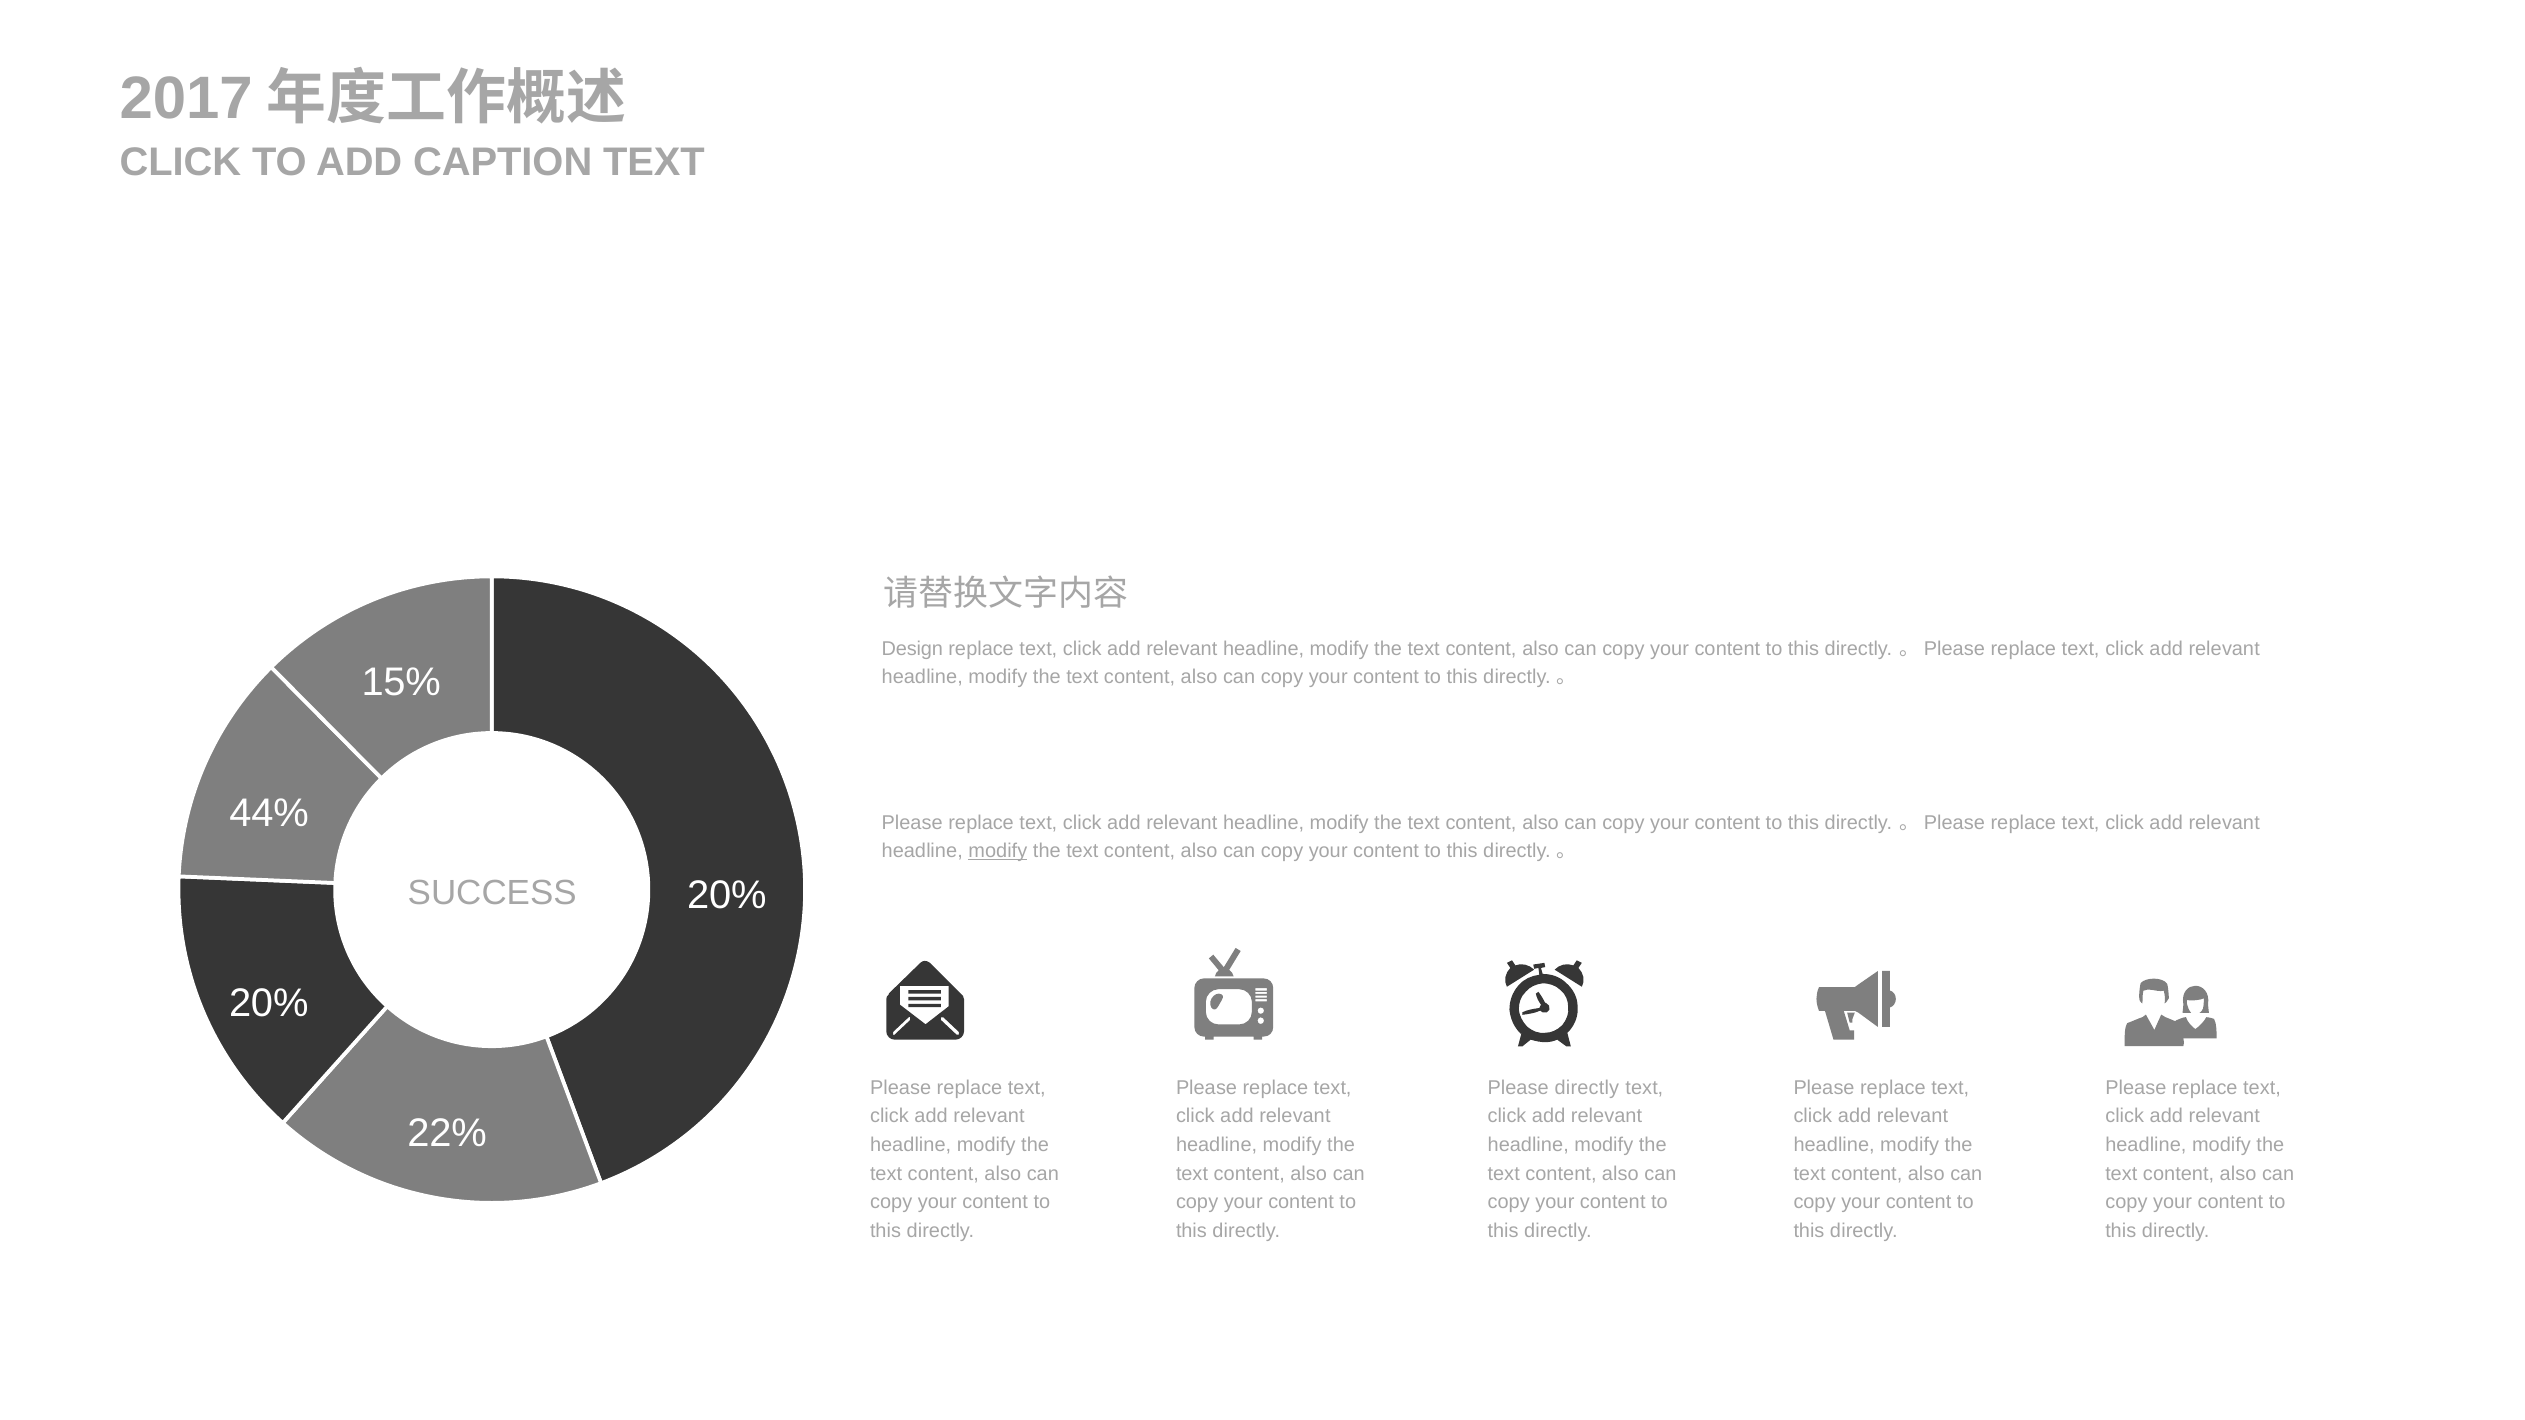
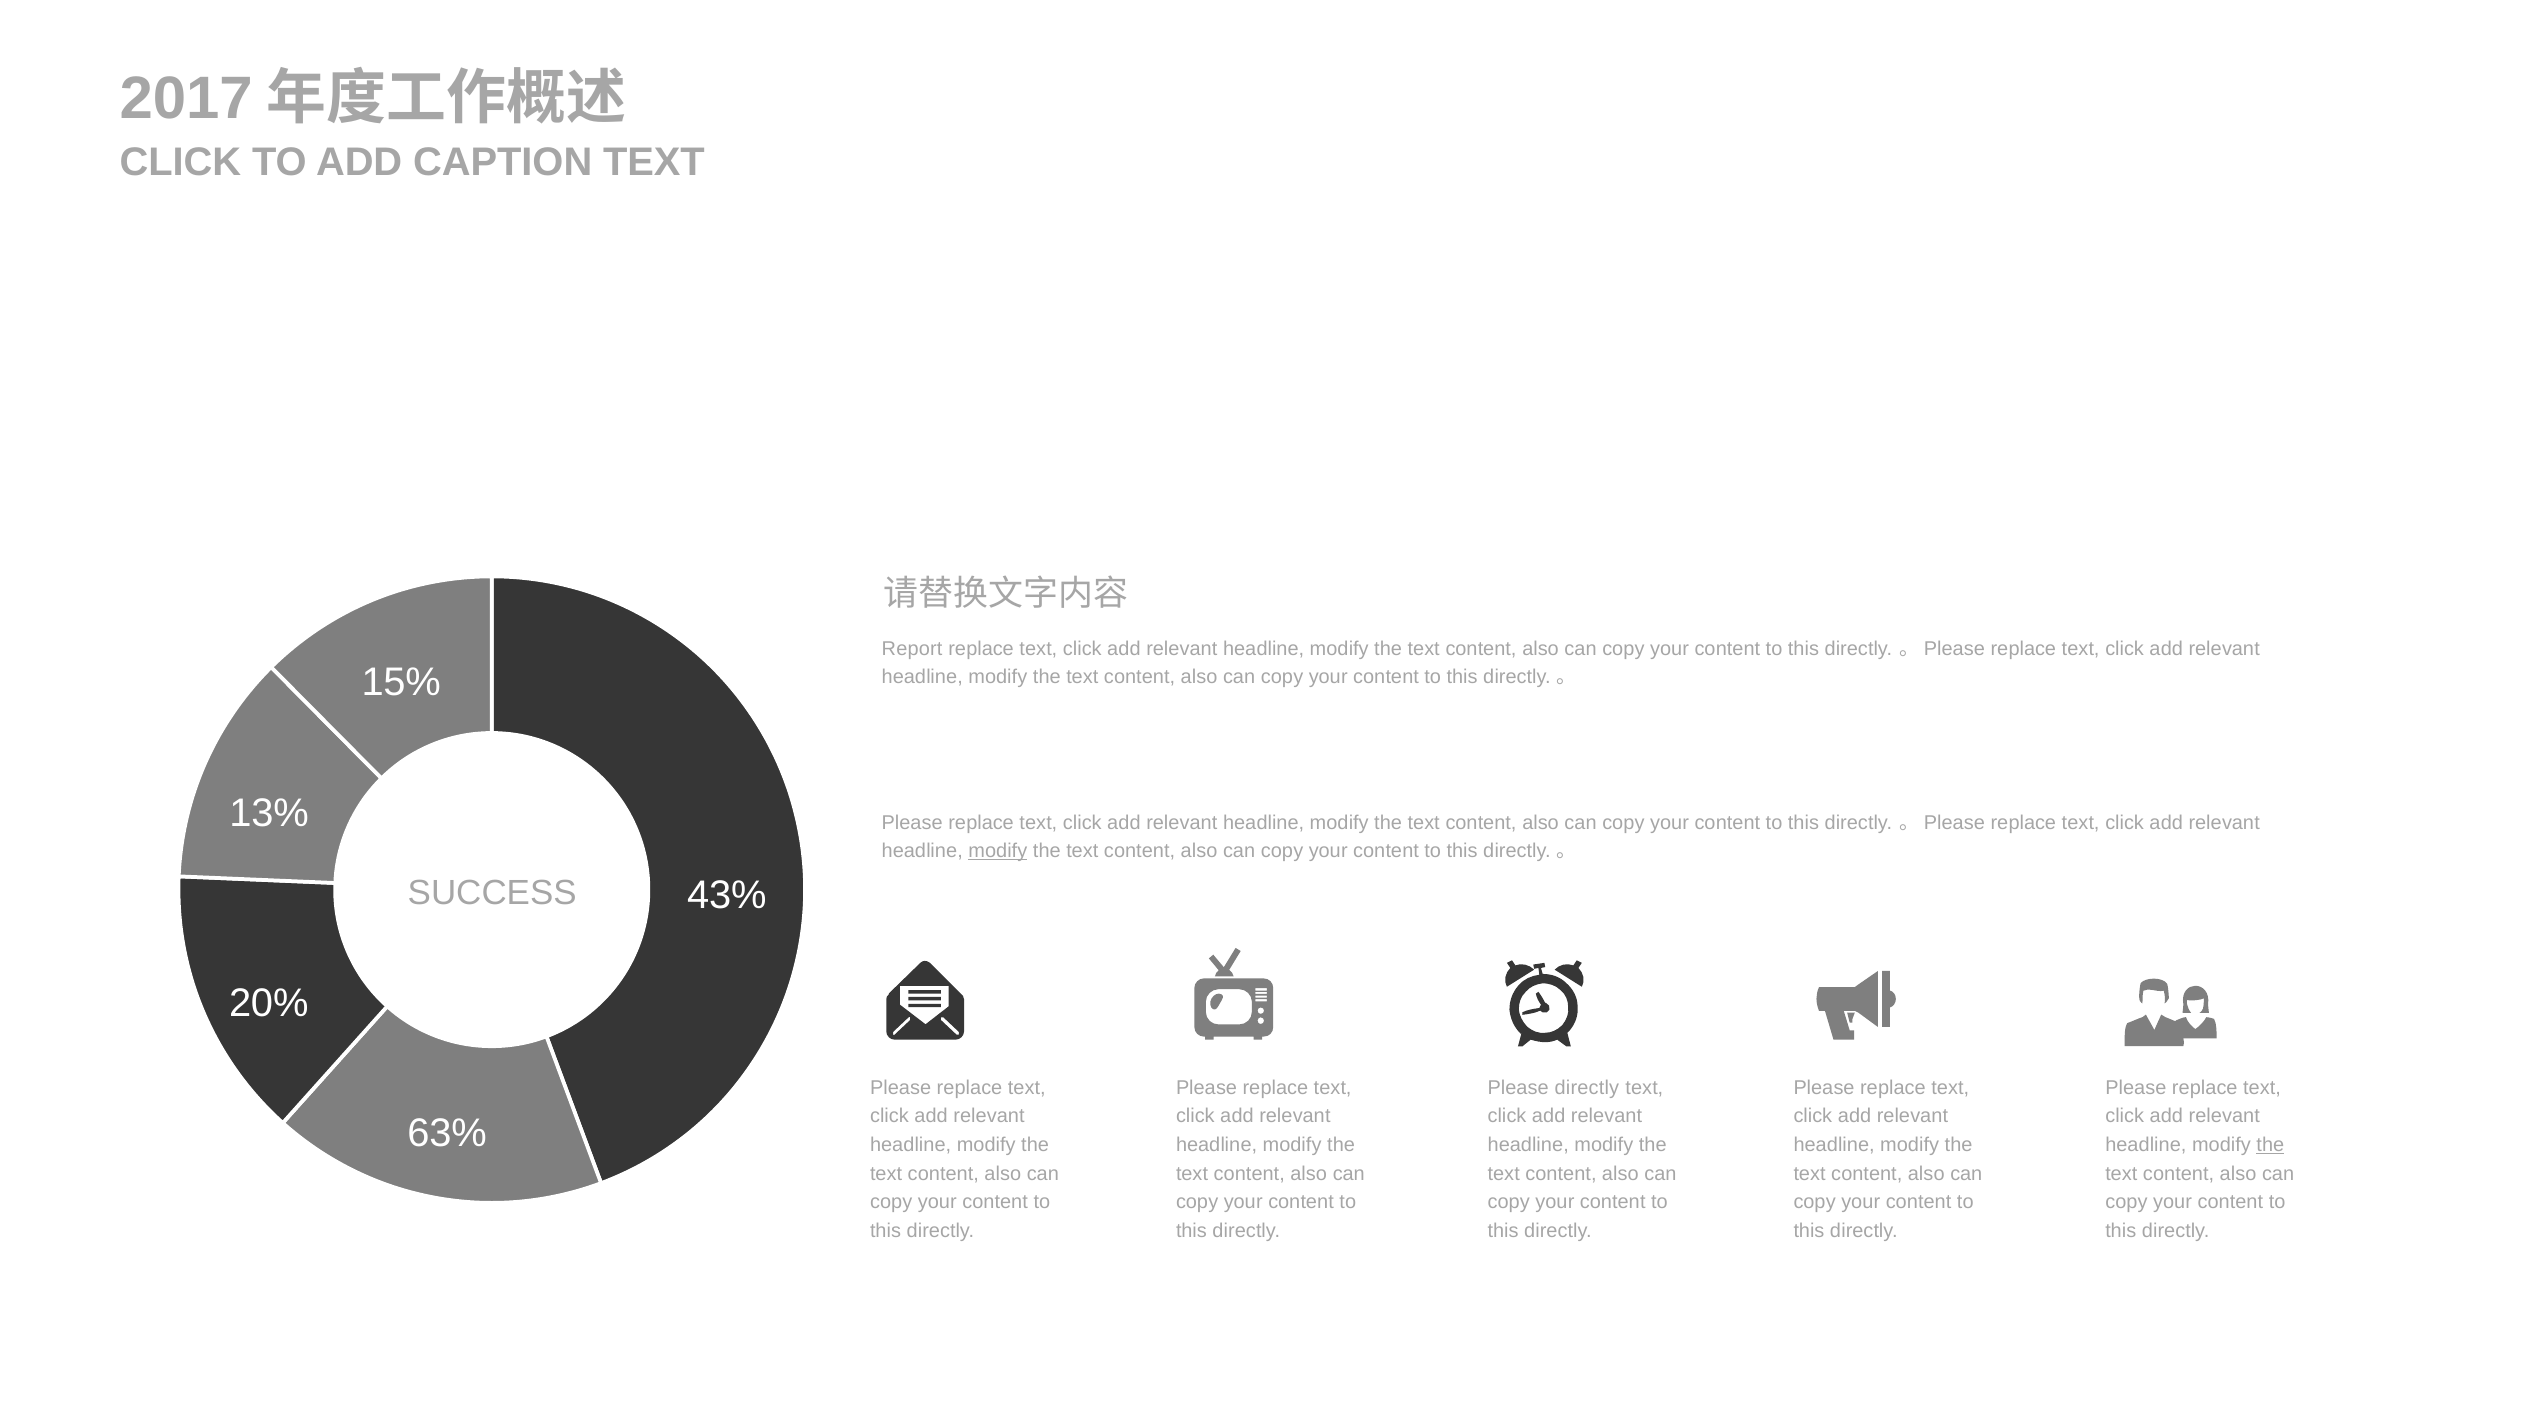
Design: Design -> Report
44%: 44% -> 13%
SUCCESS 20%: 20% -> 43%
22%: 22% -> 63%
the at (2270, 1145) underline: none -> present
